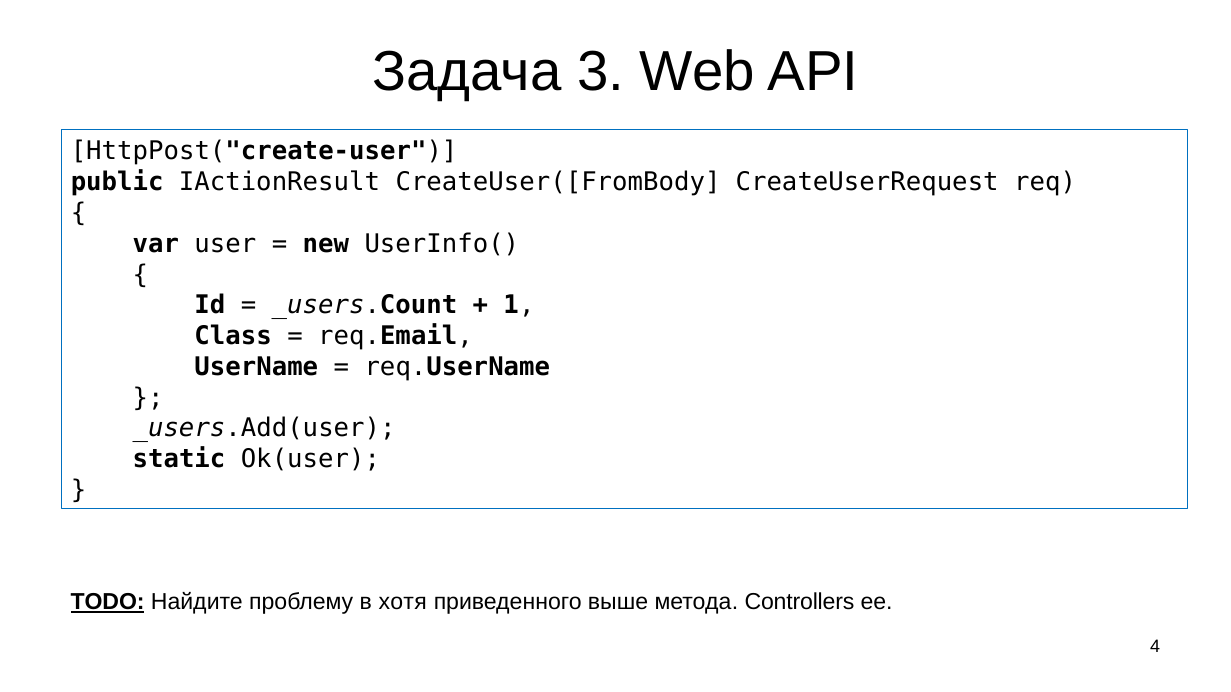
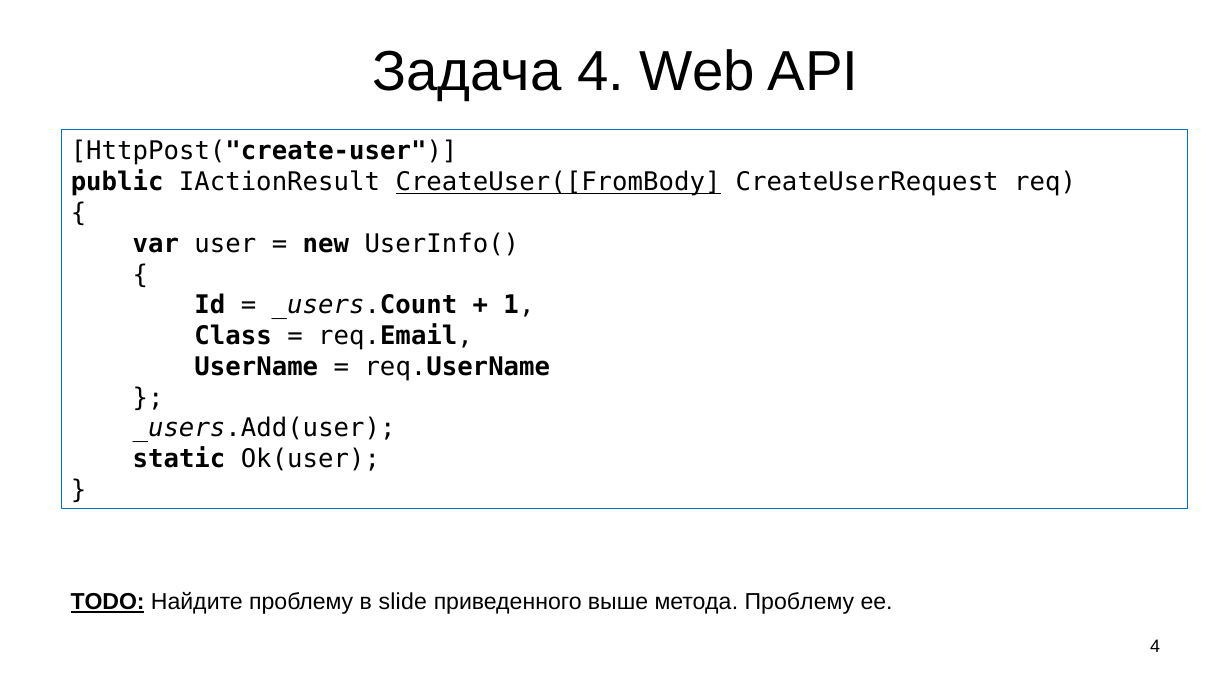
Задача 3: 3 -> 4
CreateUser([FromBody underline: none -> present
хотя: хотя -> slide
метода Controllers: Controllers -> Проблему
